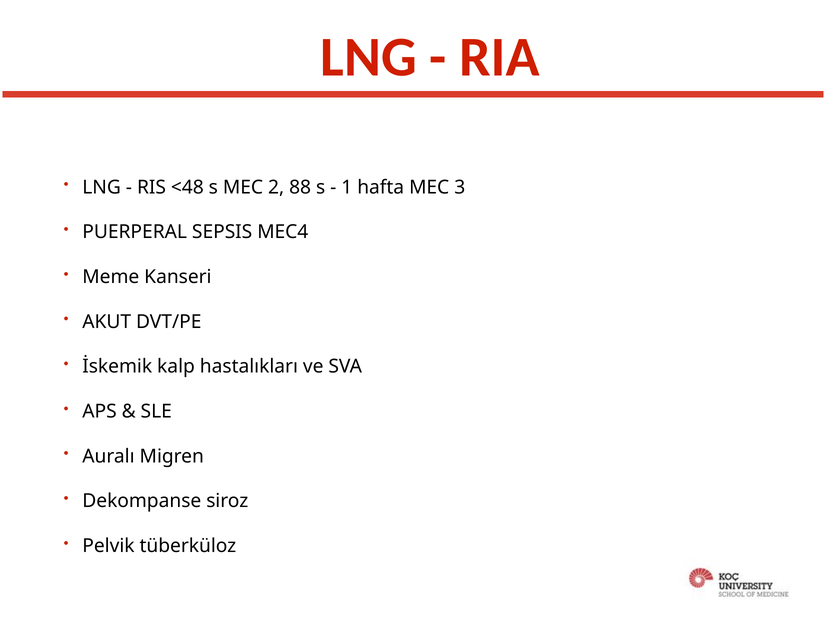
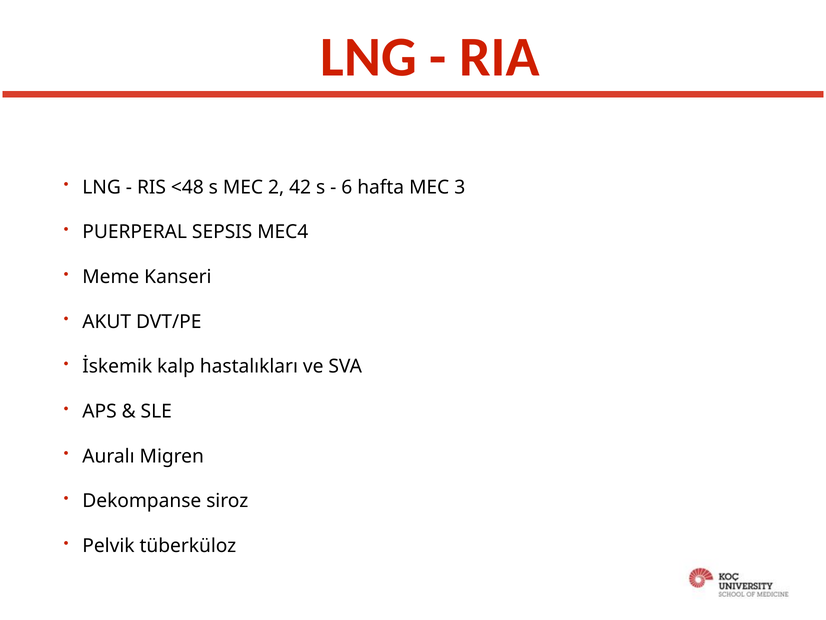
88: 88 -> 42
1: 1 -> 6
